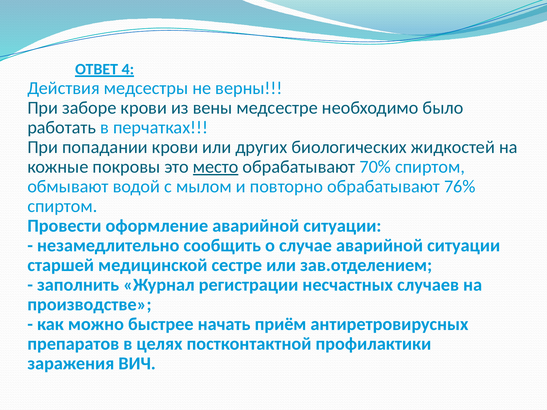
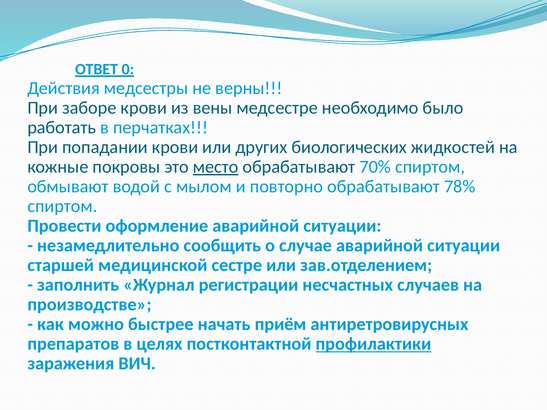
4: 4 -> 0
76%: 76% -> 78%
профилактики underline: none -> present
